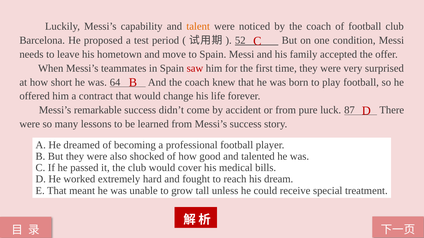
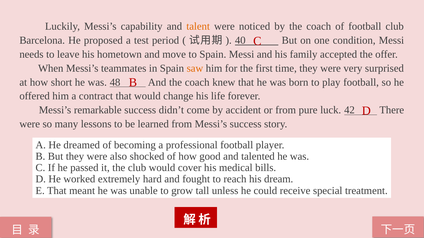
52: 52 -> 40
saw colour: red -> orange
64: 64 -> 48
87: 87 -> 42
